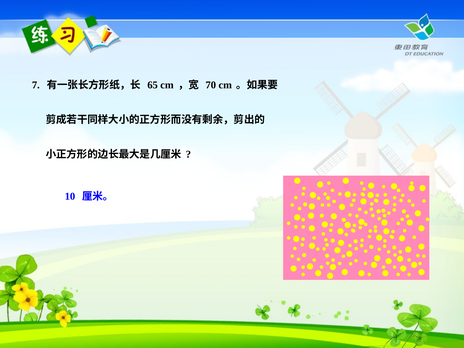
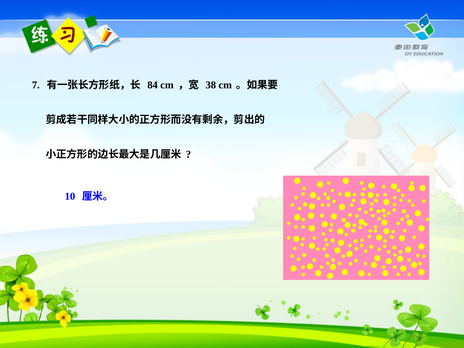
65: 65 -> 84
70: 70 -> 38
